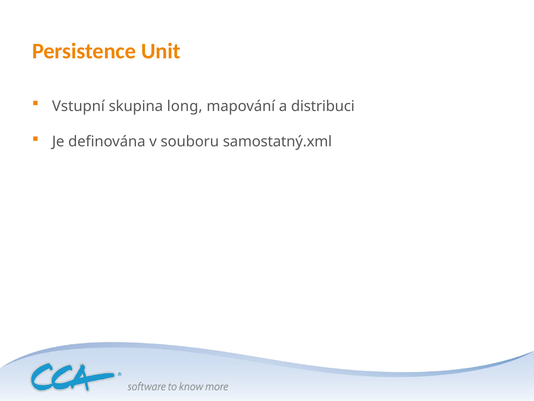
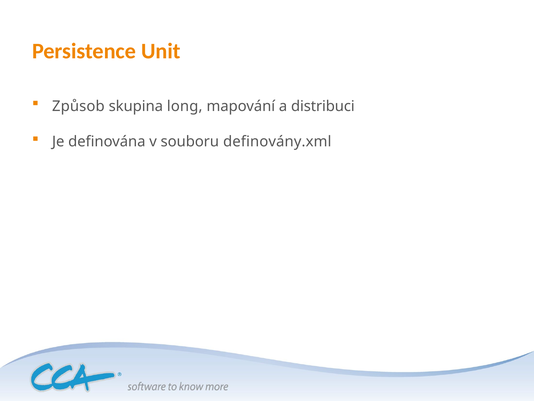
Vstupní: Vstupní -> Způsob
samostatný.xml: samostatný.xml -> definovány.xml
